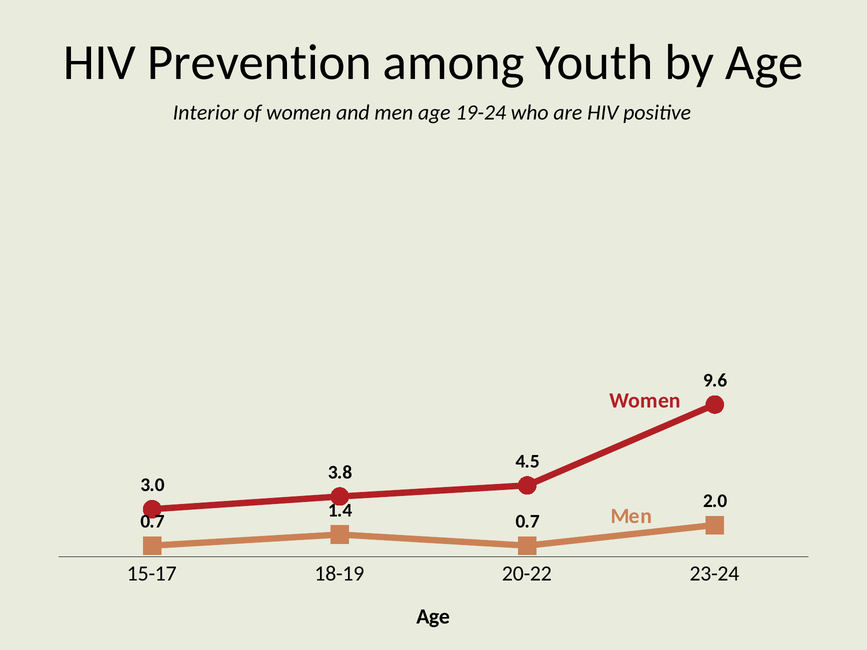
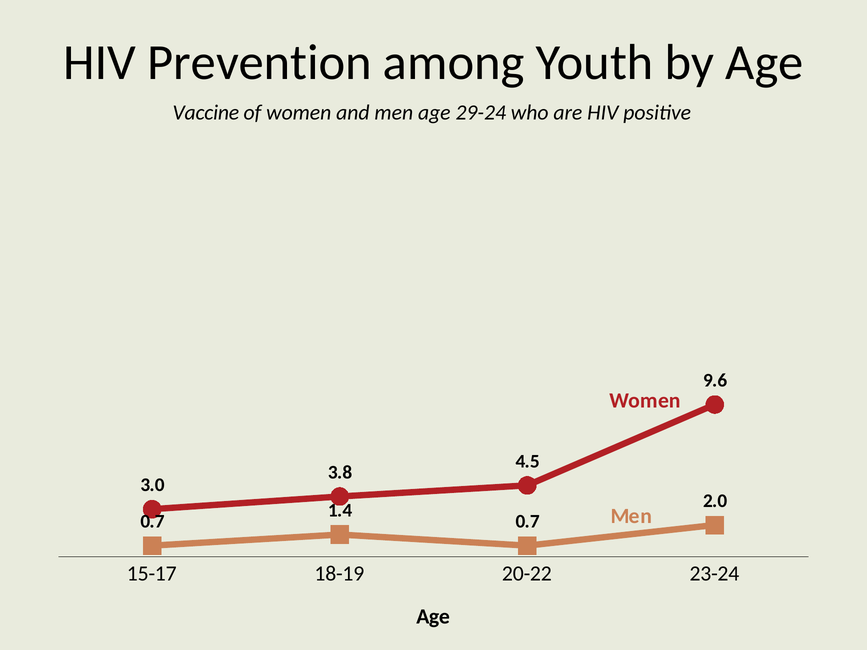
Interior: Interior -> Vaccine
19-24: 19-24 -> 29-24
